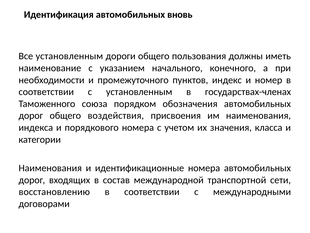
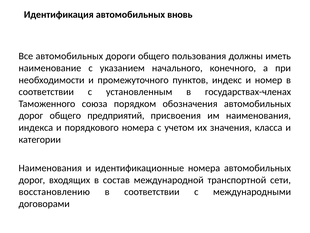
Все установленным: установленным -> автомобильных
воздействия: воздействия -> предприятий
